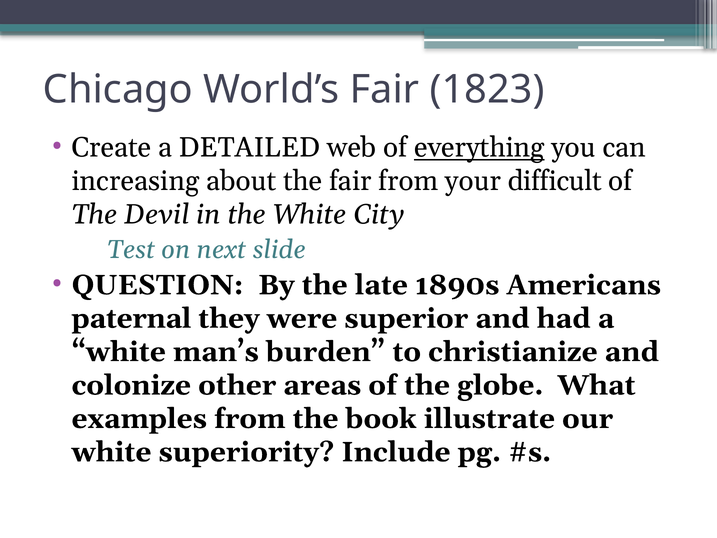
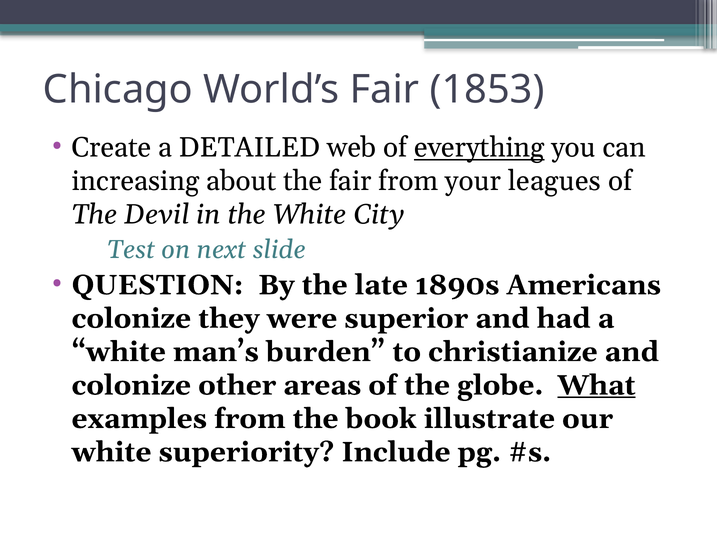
1823: 1823 -> 1853
difficult: difficult -> leagues
paternal at (131, 318): paternal -> colonize
What underline: none -> present
